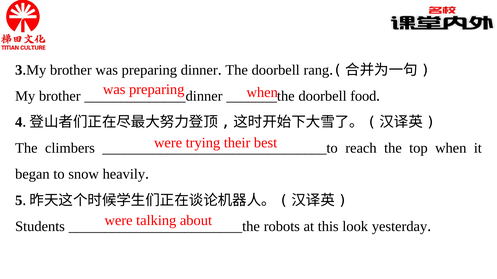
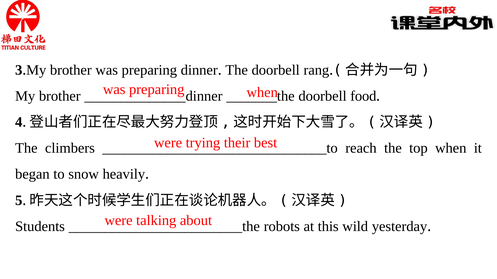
look: look -> wild
